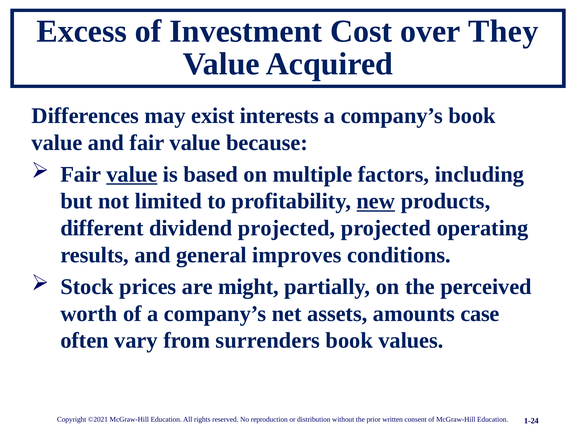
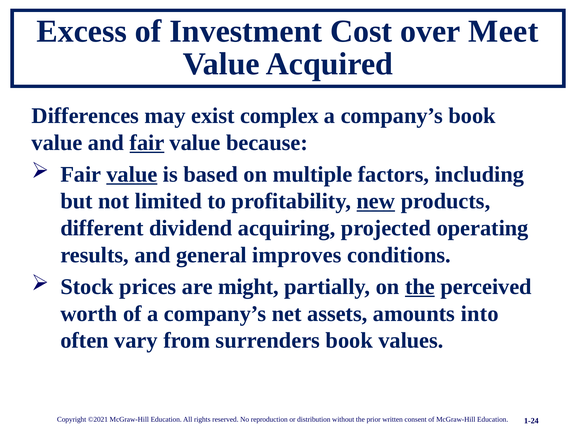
They: They -> Meet
interests: interests -> complex
fair at (147, 143) underline: none -> present
dividend projected: projected -> acquiring
the at (420, 287) underline: none -> present
case: case -> into
